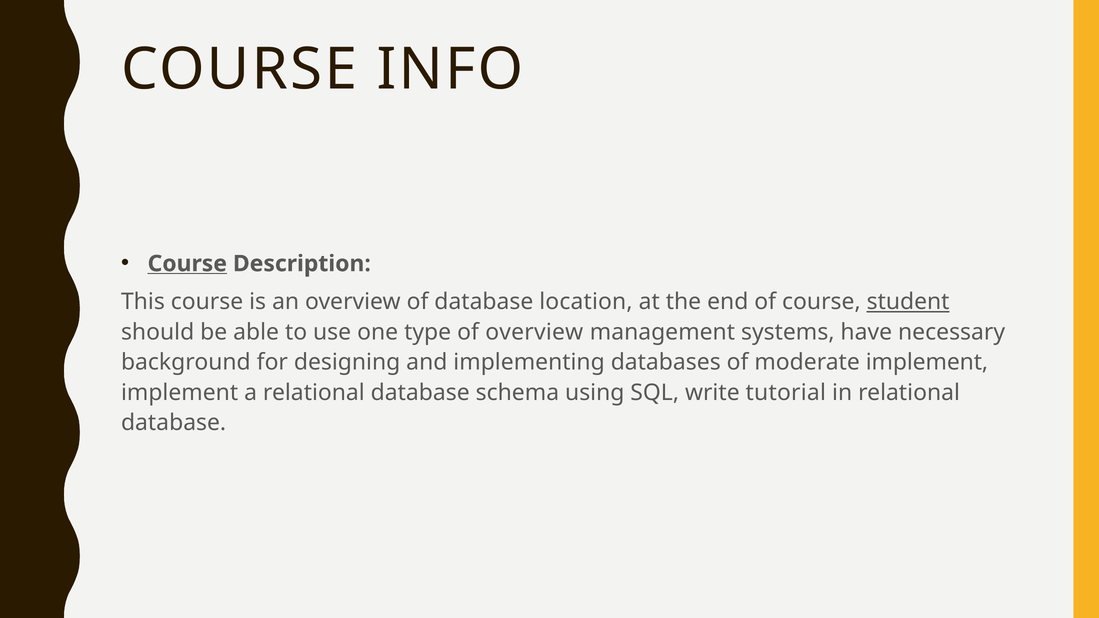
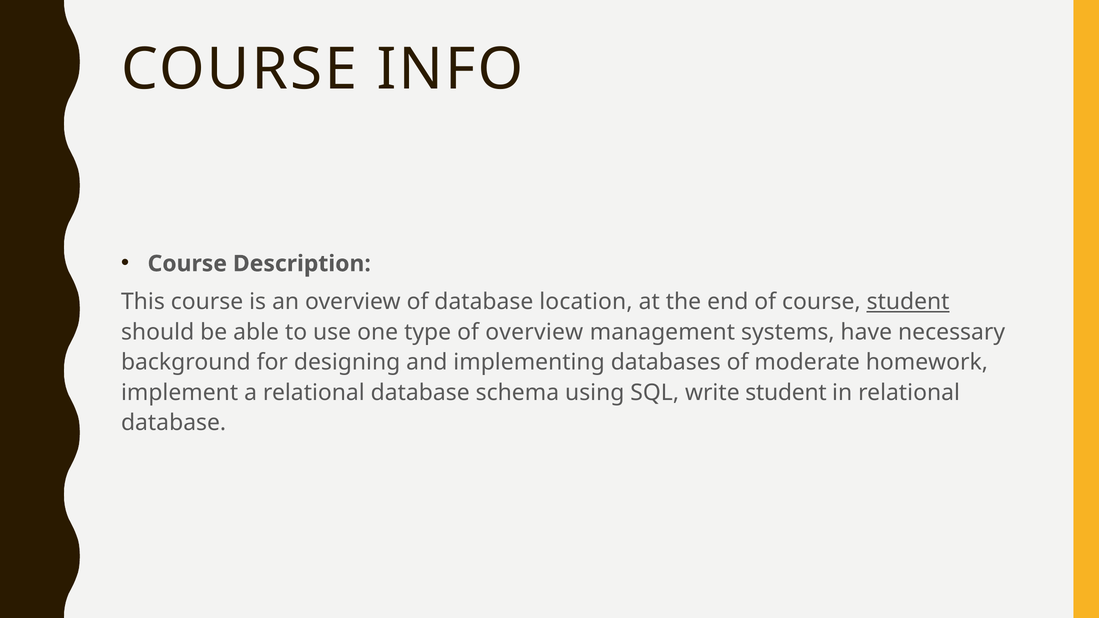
Course at (187, 264) underline: present -> none
moderate implement: implement -> homework
write tutorial: tutorial -> student
